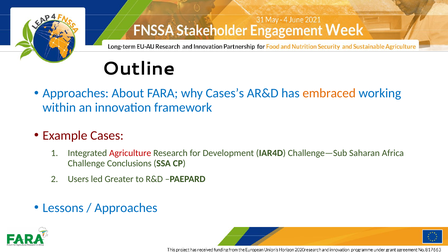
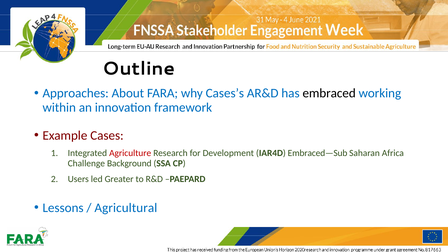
embraced colour: orange -> black
Challenge—Sub: Challenge—Sub -> Embraced—Sub
Conclusions: Conclusions -> Background
Approaches at (126, 208): Approaches -> Agricultural
